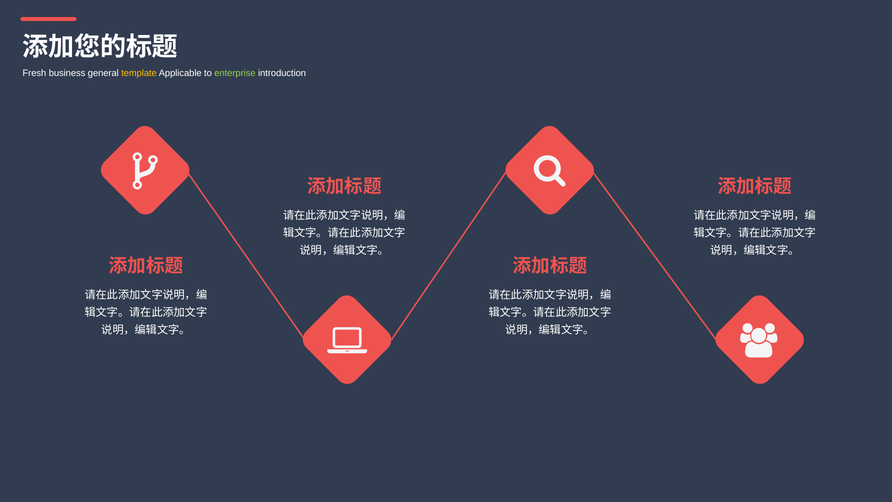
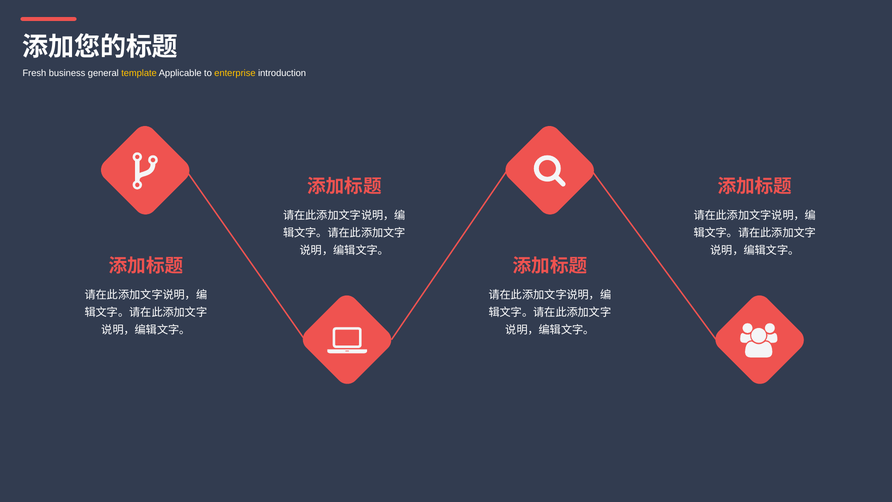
enterprise colour: light green -> yellow
